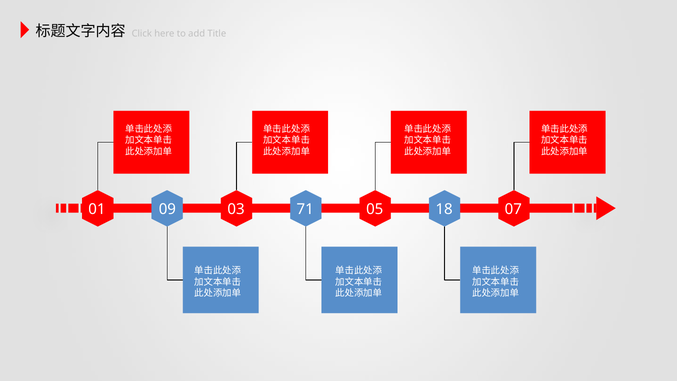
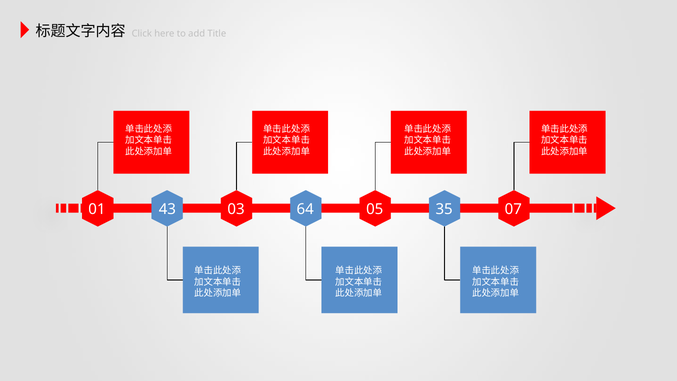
09: 09 -> 43
71: 71 -> 64
18: 18 -> 35
